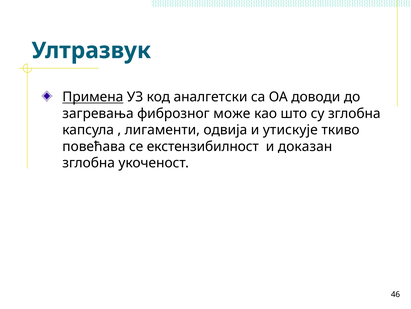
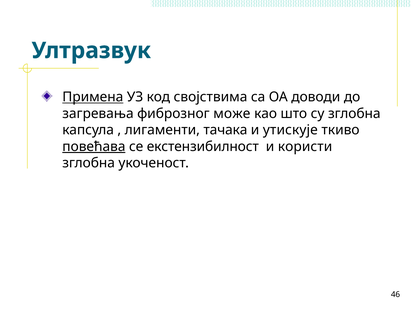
аналгетски: аналгетски -> својствима
одвија: одвија -> тачака
повећава underline: none -> present
доказан: доказан -> користи
